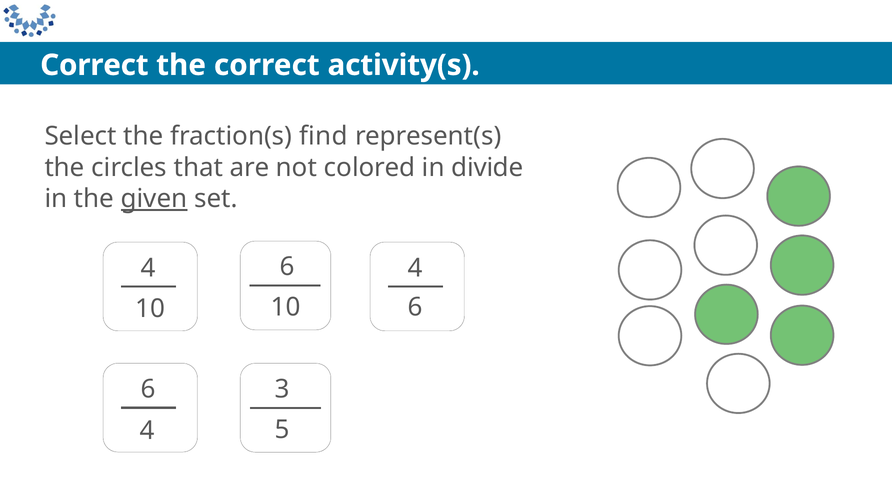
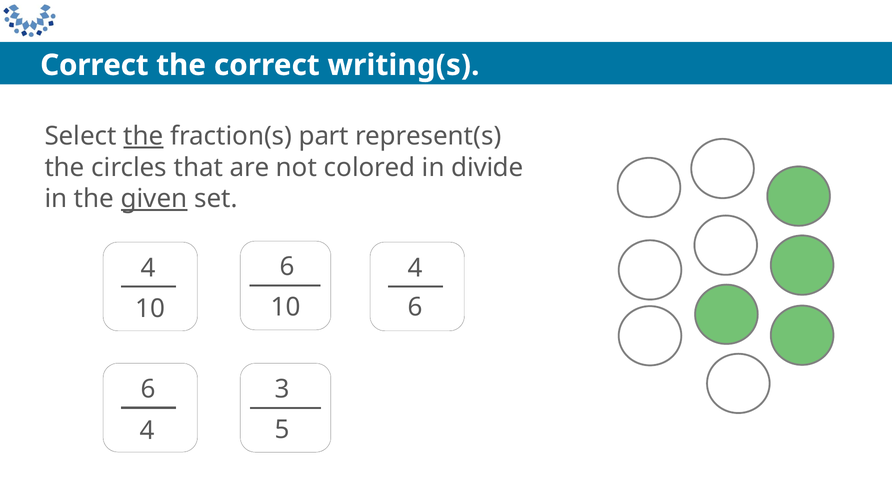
activity(s: activity(s -> writing(s
the at (143, 136) underline: none -> present
find: find -> part
